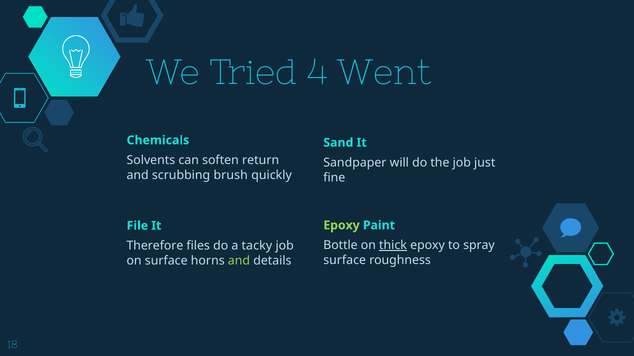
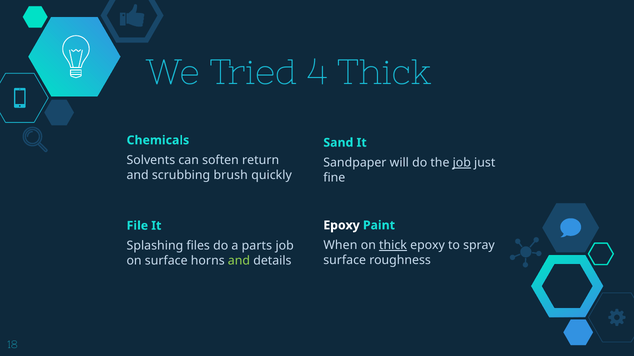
4 Went: Went -> Thick
job at (462, 163) underline: none -> present
Epoxy at (342, 226) colour: light green -> white
Bottle: Bottle -> When
Therefore: Therefore -> Splashing
tacky: tacky -> parts
